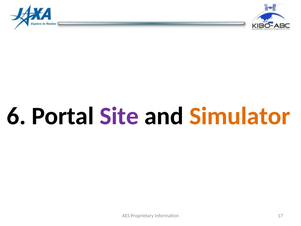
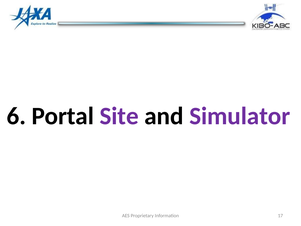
Simulator colour: orange -> purple
